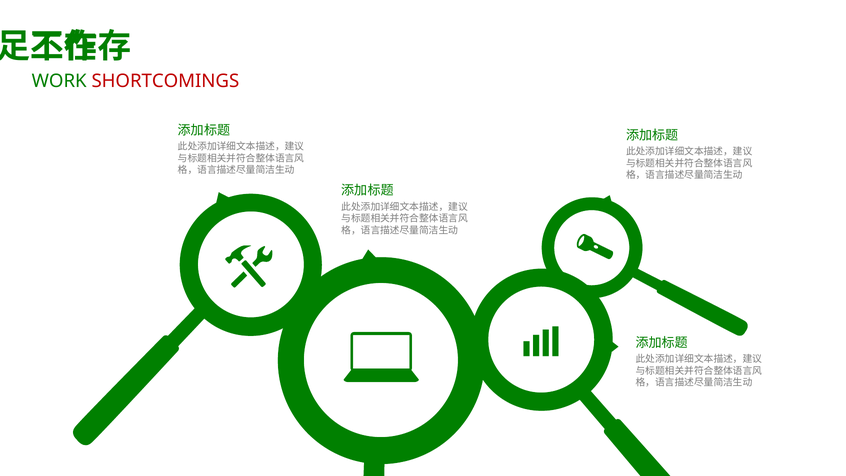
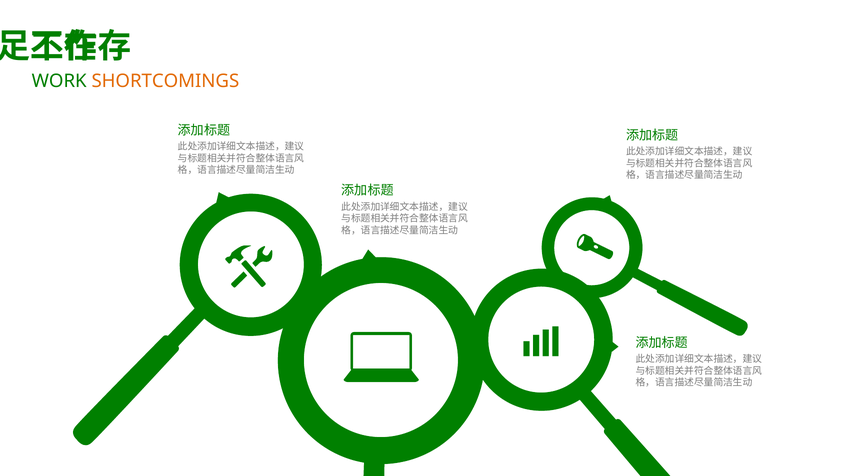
SHORTCOMINGS colour: red -> orange
